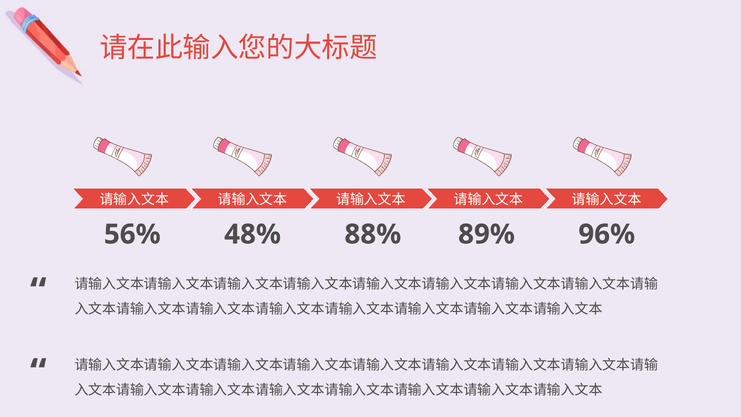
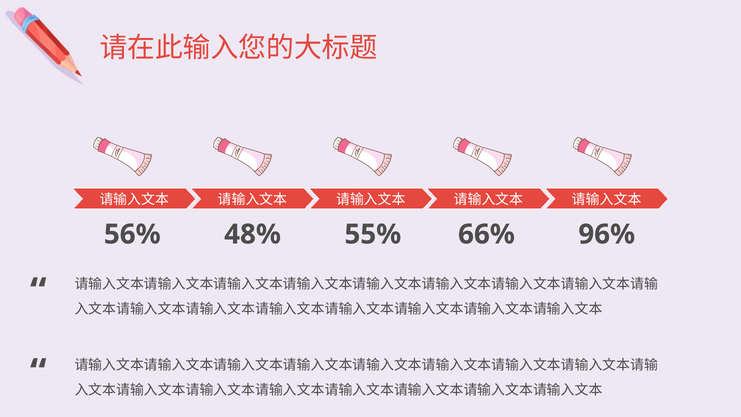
88%: 88% -> 55%
89%: 89% -> 66%
